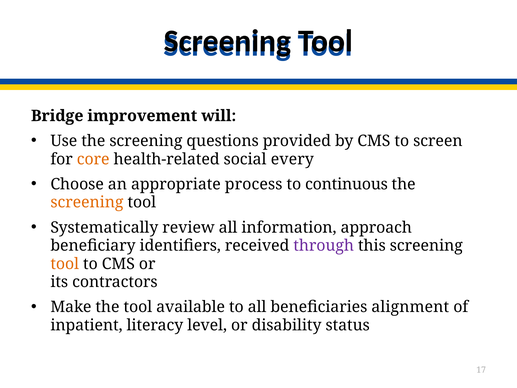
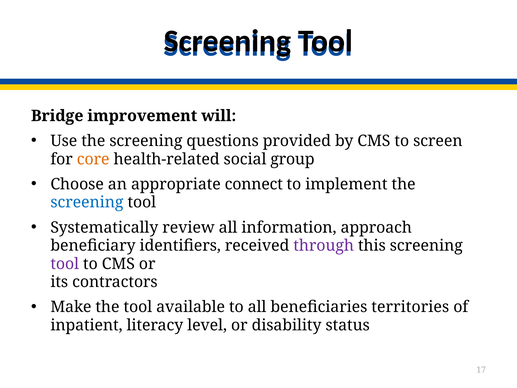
every: every -> group
process: process -> connect
continuous: continuous -> implement
screening at (87, 202) colour: orange -> blue
tool at (65, 264) colour: orange -> purple
alignment: alignment -> territories
